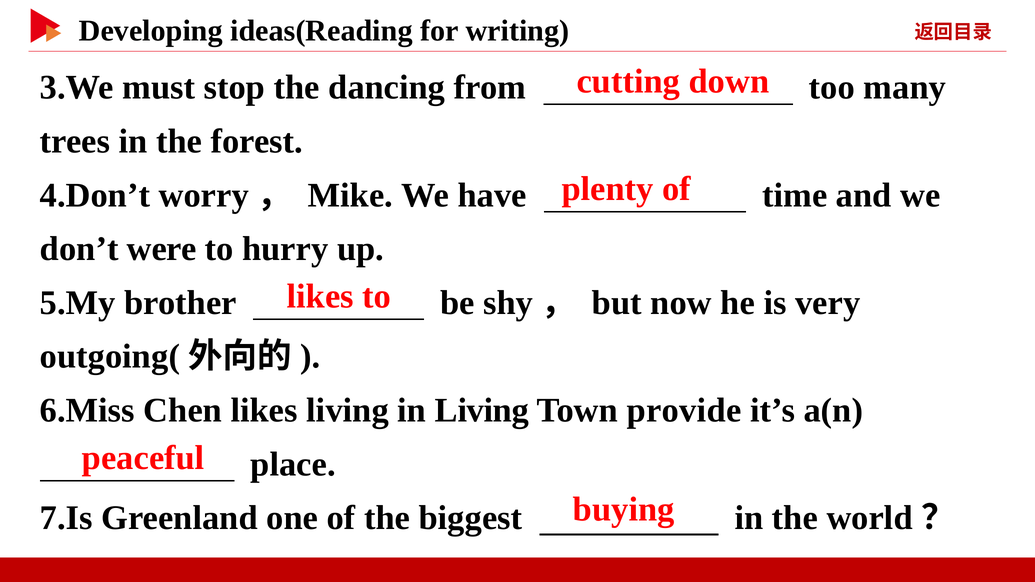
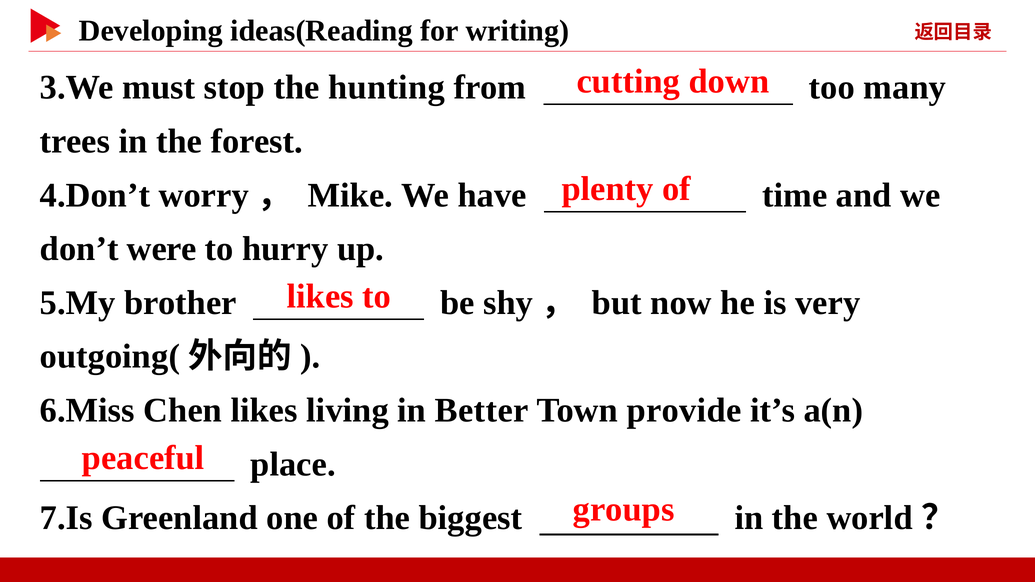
dancing: dancing -> hunting
in Living: Living -> Better
buying: buying -> groups
